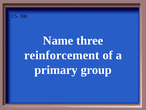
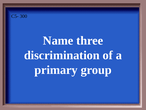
reinforcement: reinforcement -> discrimination
